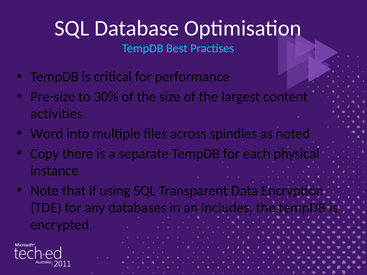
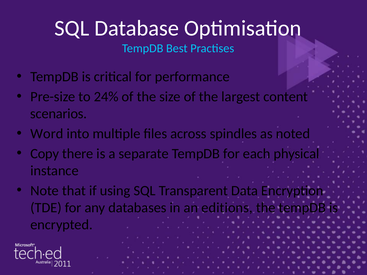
30%: 30% -> 24%
activities: activities -> scenarios
includes: includes -> editions
